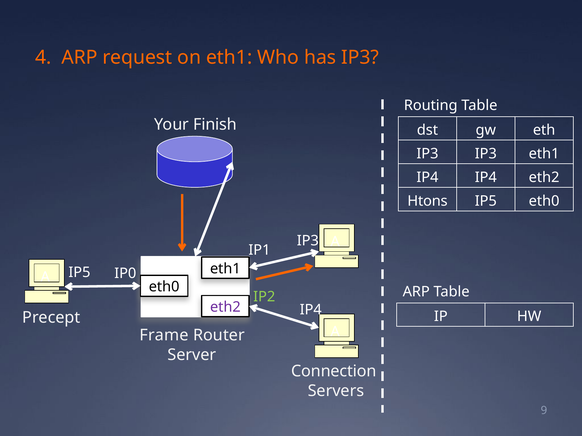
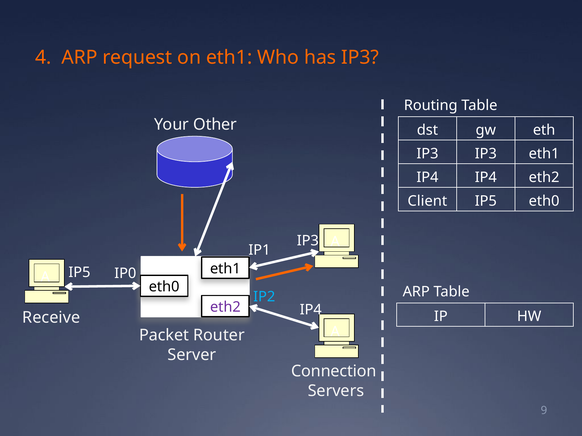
Finish: Finish -> Other
Htons: Htons -> Client
IP2 colour: light green -> light blue
Precept: Precept -> Receive
Frame: Frame -> Packet
